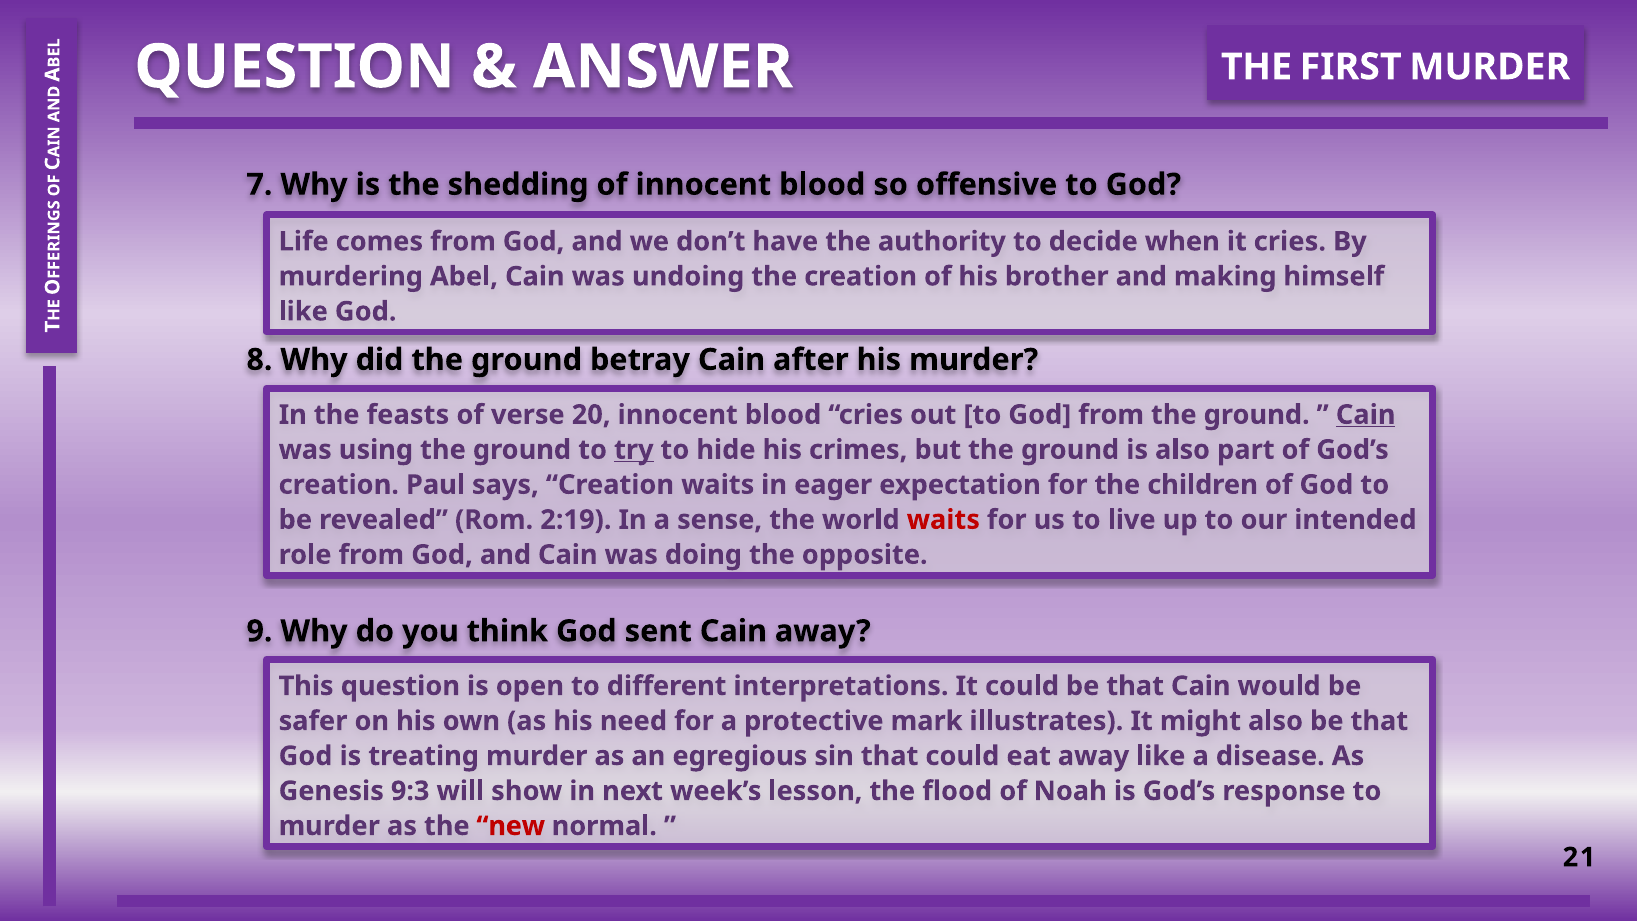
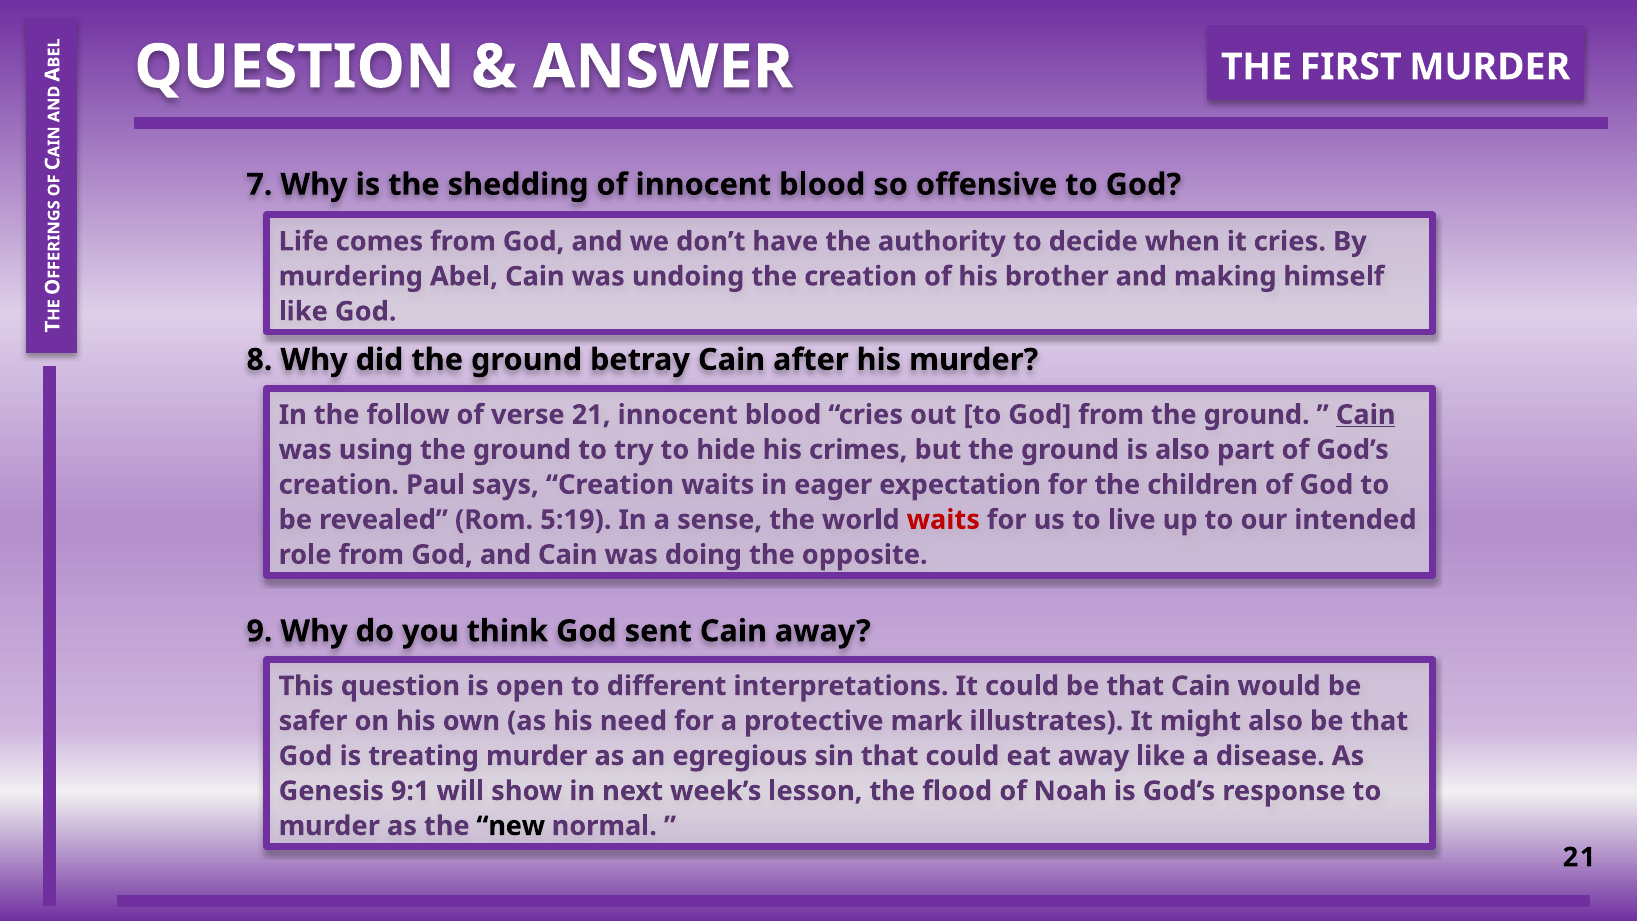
feasts: feasts -> follow
verse 20: 20 -> 21
try underline: present -> none
2:19: 2:19 -> 5:19
9:3: 9:3 -> 9:1
new colour: red -> black
